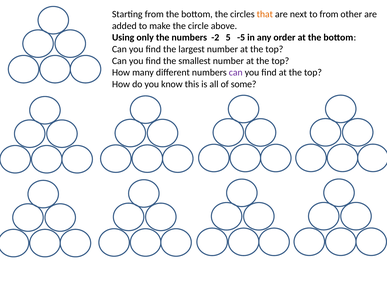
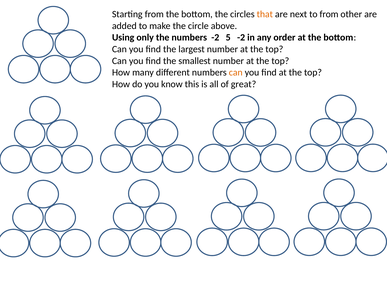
5 -5: -5 -> -2
can at (236, 72) colour: purple -> orange
some: some -> great
